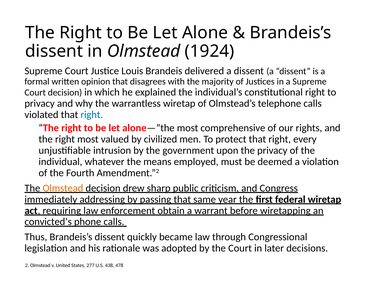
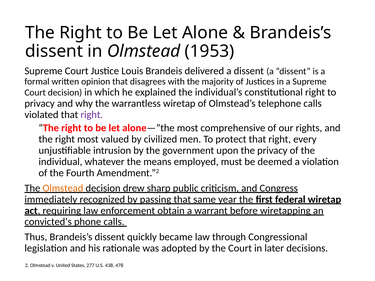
1924: 1924 -> 1953
right at (92, 115) colour: blue -> purple
addressing: addressing -> recognized
